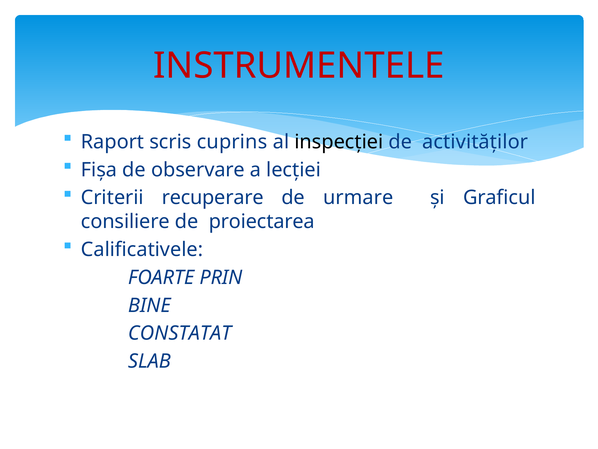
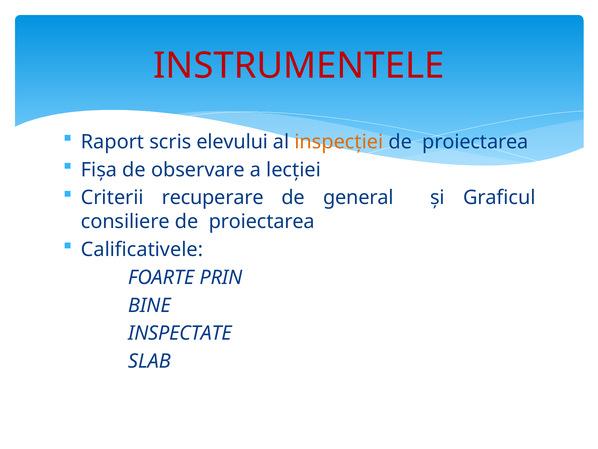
cuprins: cuprins -> elevului
inspecției colour: black -> orange
activităților at (475, 142): activităților -> proiectarea
urmare: urmare -> general
CONSTATAT: CONSTATAT -> INSPECTATE
